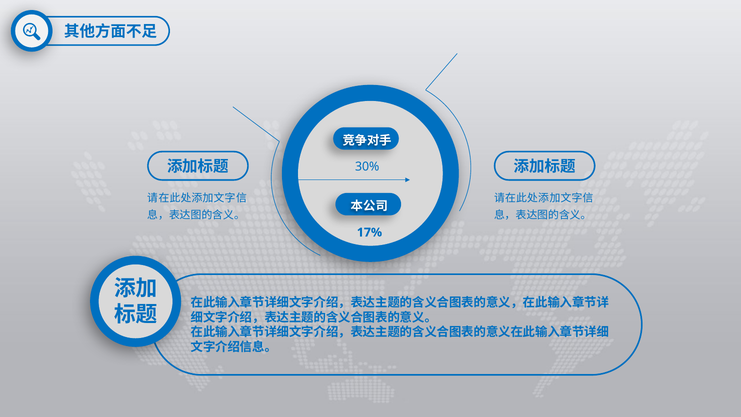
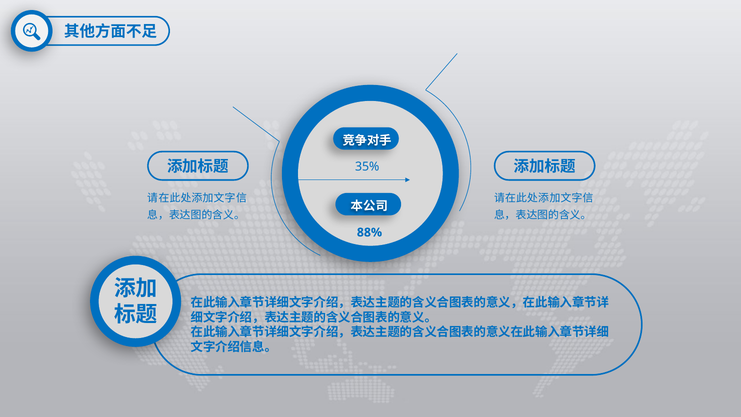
30%: 30% -> 35%
17%: 17% -> 88%
